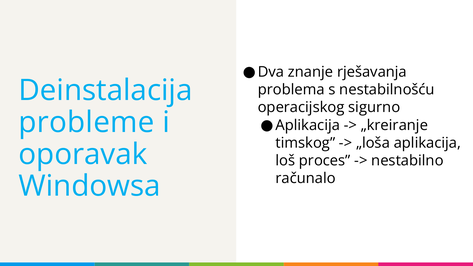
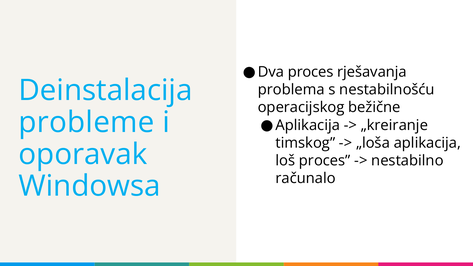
Dva znanje: znanje -> proces
sigurno: sigurno -> bežične
